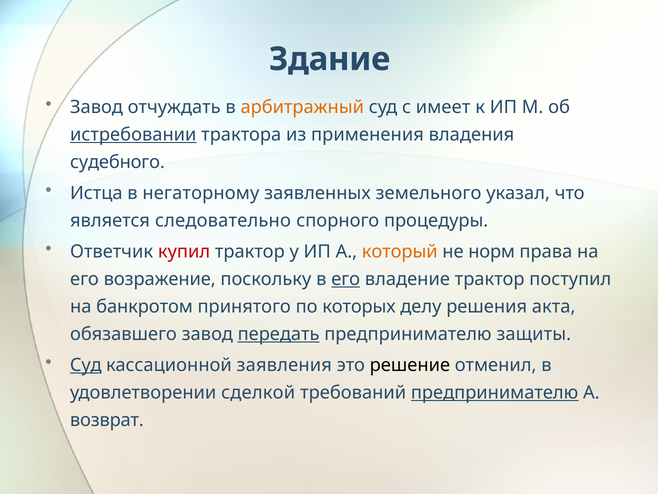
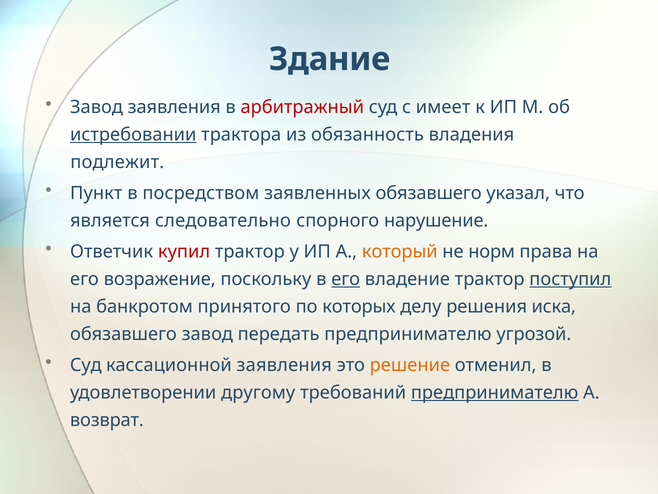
Завод отчуждать: отчуждать -> заявления
арбитражный colour: orange -> red
применения: применения -> обязанность
судебного: судебного -> подлежит
Истца: Истца -> Пункт
негаторному: негаторному -> посредством
заявленных земельного: земельного -> обязавшего
процедуры: процедуры -> нарушение
поступил underline: none -> present
акта: акта -> иска
передать underline: present -> none
защиты: защиты -> угрозой
Суд at (86, 365) underline: present -> none
решение colour: black -> orange
сделкой: сделкой -> другому
